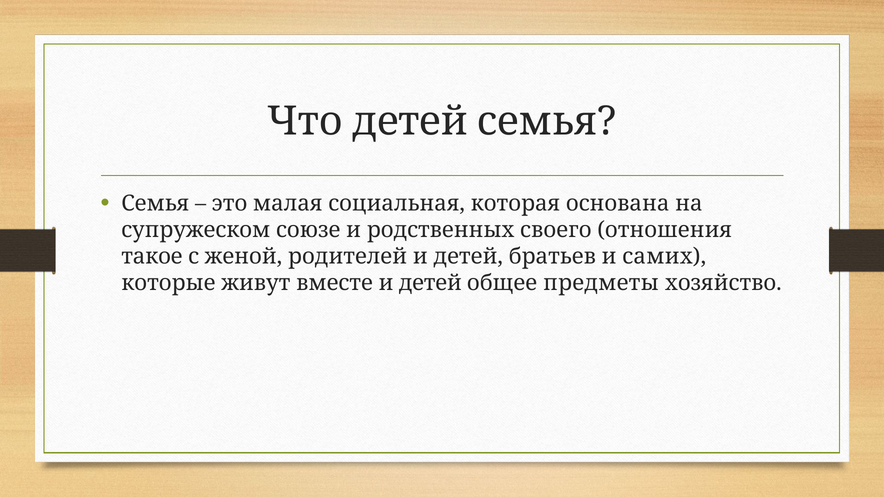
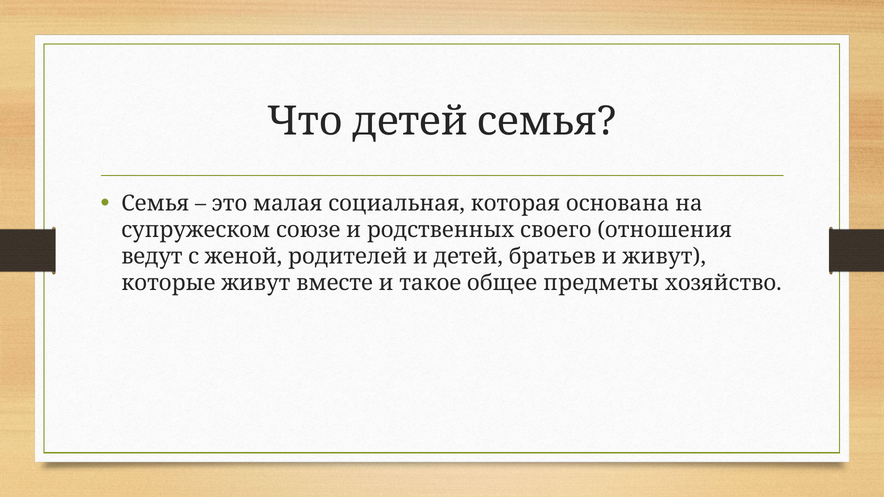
такое: такое -> ведут
и самих: самих -> живут
вместе и детей: детей -> такое
